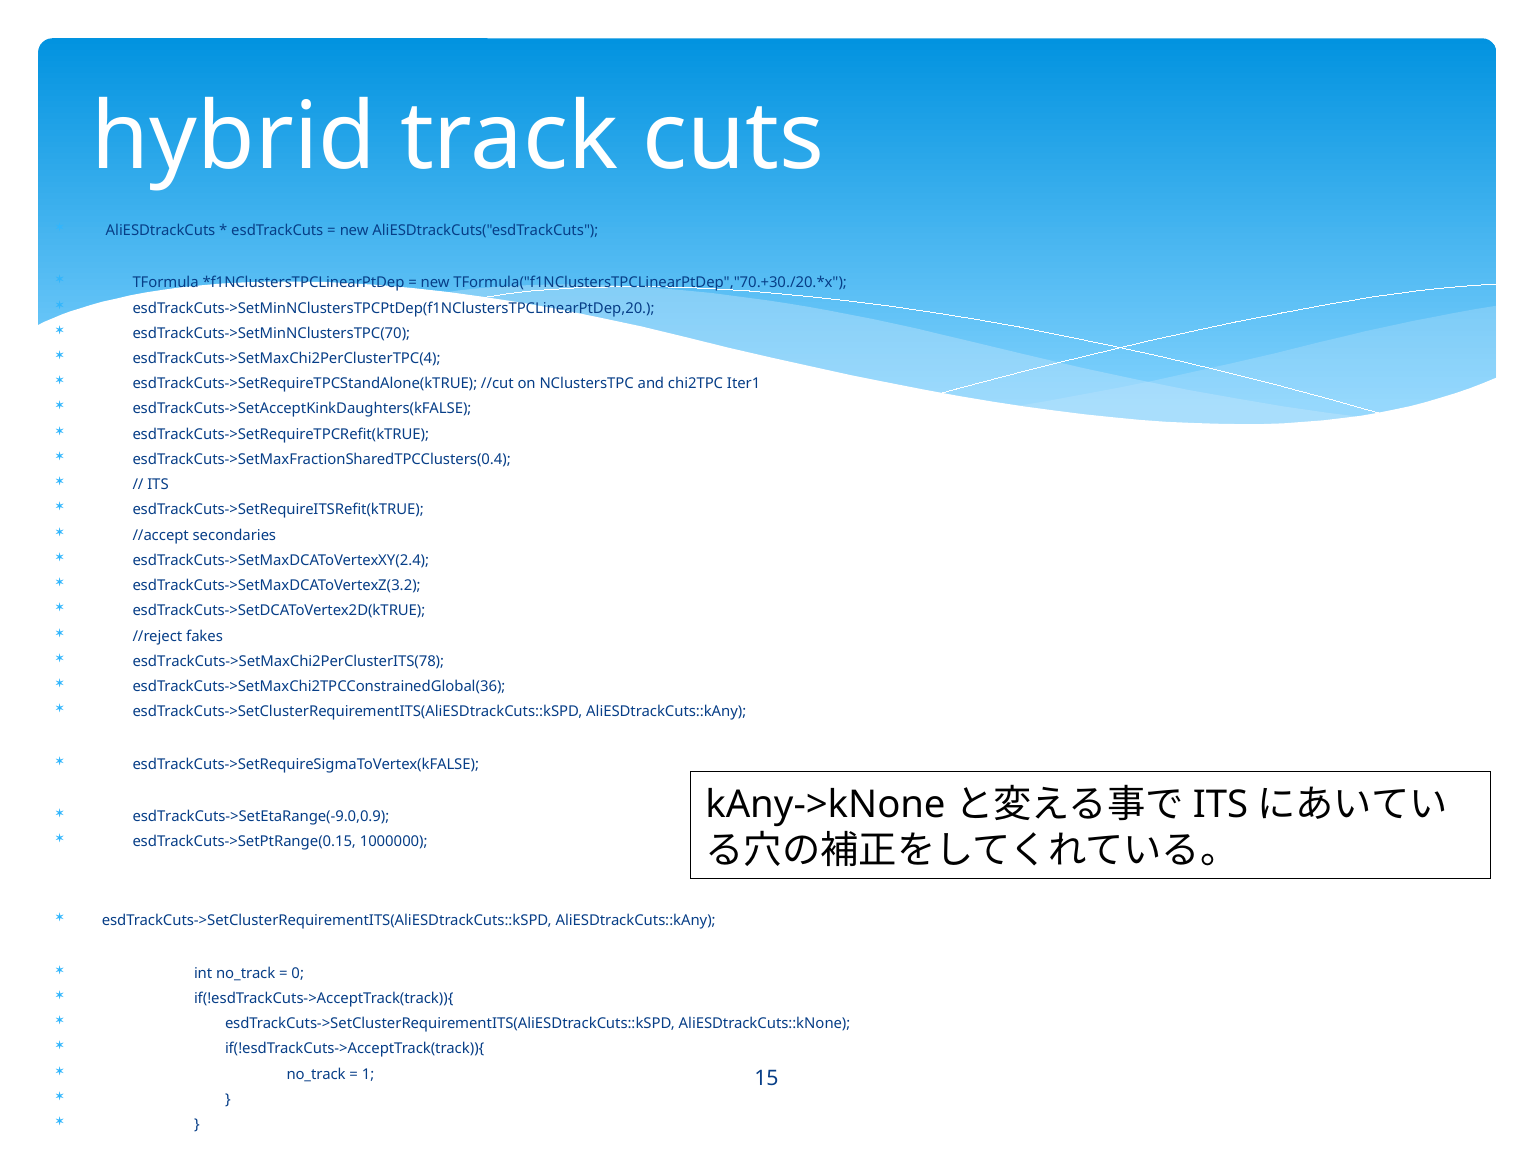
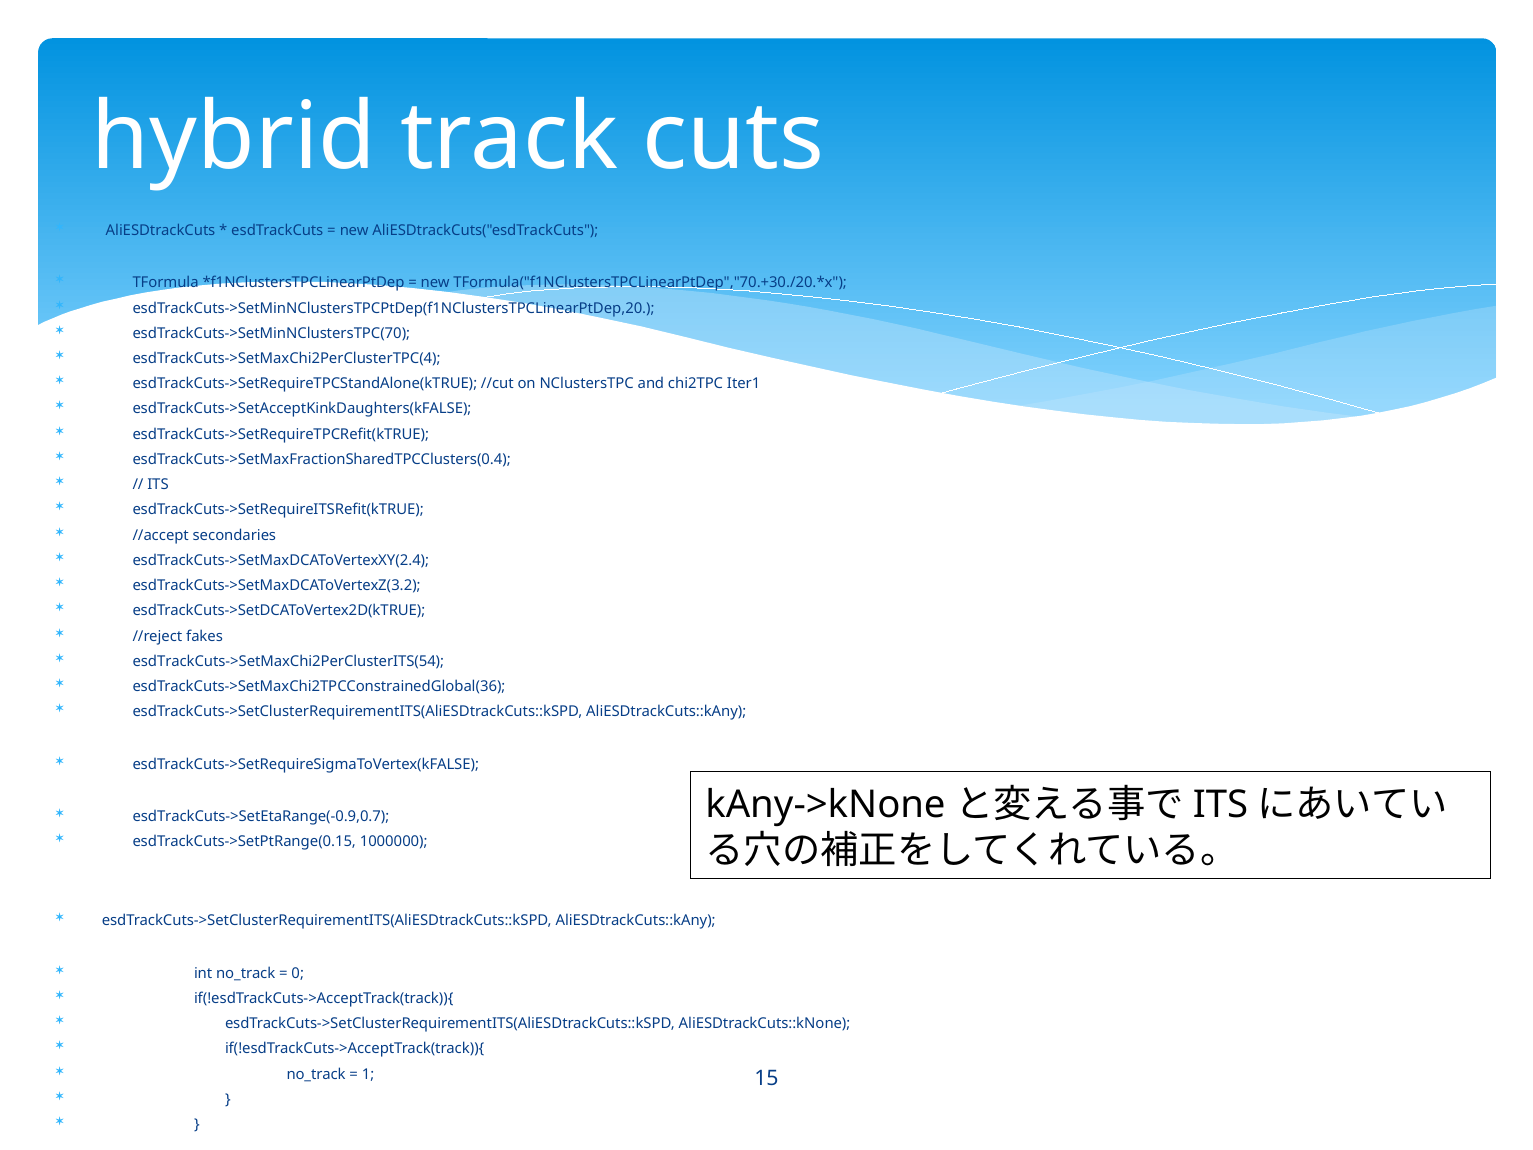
esdTrackCuts->SetMaxChi2PerClusterITS(78: esdTrackCuts->SetMaxChi2PerClusterITS(78 -> esdTrackCuts->SetMaxChi2PerClusterITS(54
esdTrackCuts->SetEtaRange(-9.0,0.9: esdTrackCuts->SetEtaRange(-9.0,0.9 -> esdTrackCuts->SetEtaRange(-0.9,0.7
